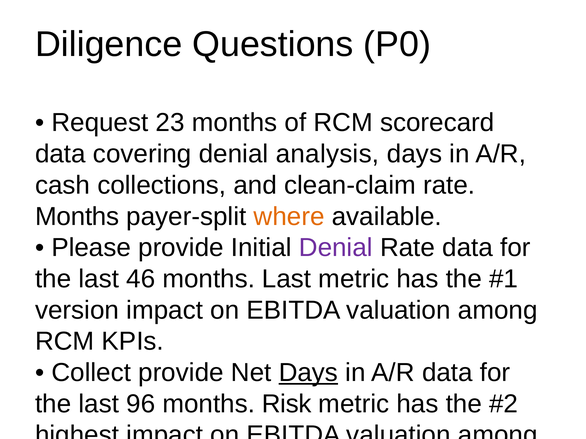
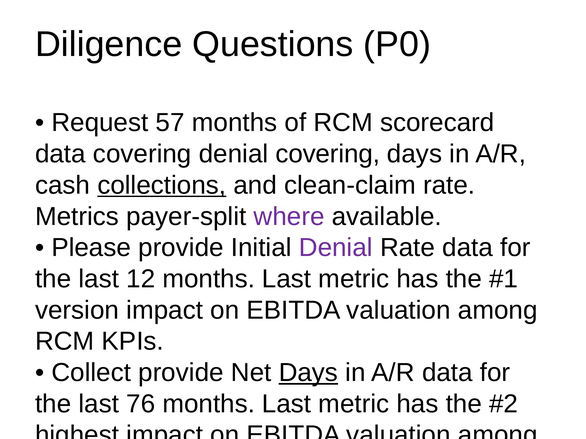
23: 23 -> 57
denial analysis: analysis -> covering
collections underline: none -> present
Months at (77, 217): Months -> Metrics
where colour: orange -> purple
46: 46 -> 12
96: 96 -> 76
Risk at (287, 404): Risk -> Last
